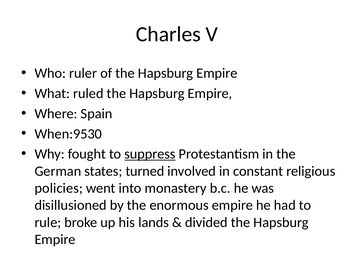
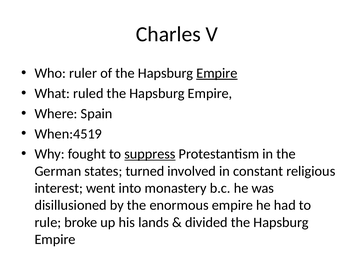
Empire at (217, 73) underline: none -> present
When:9530: When:9530 -> When:4519
policies: policies -> interest
